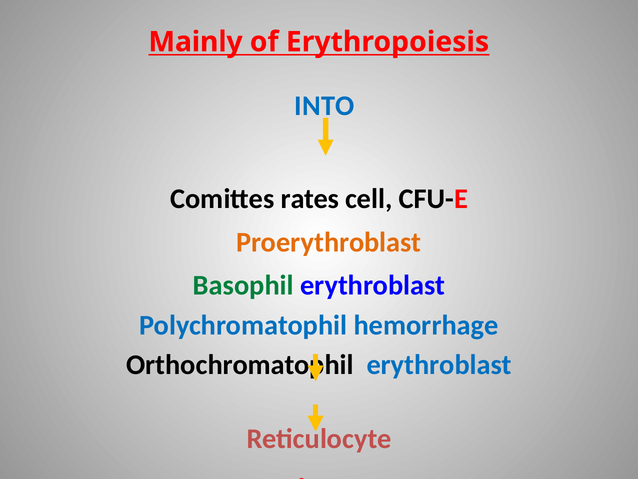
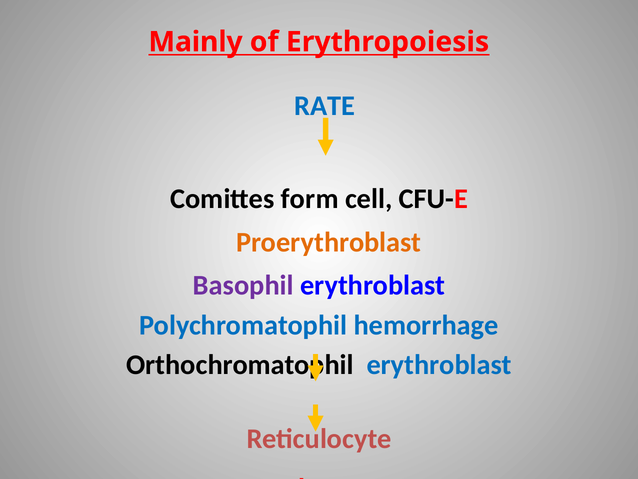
INTO: INTO -> RATE
rates: rates -> form
Basophil colour: green -> purple
